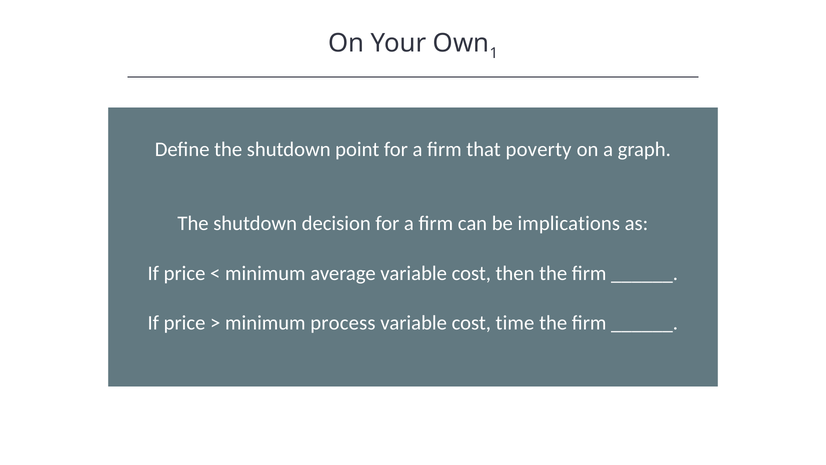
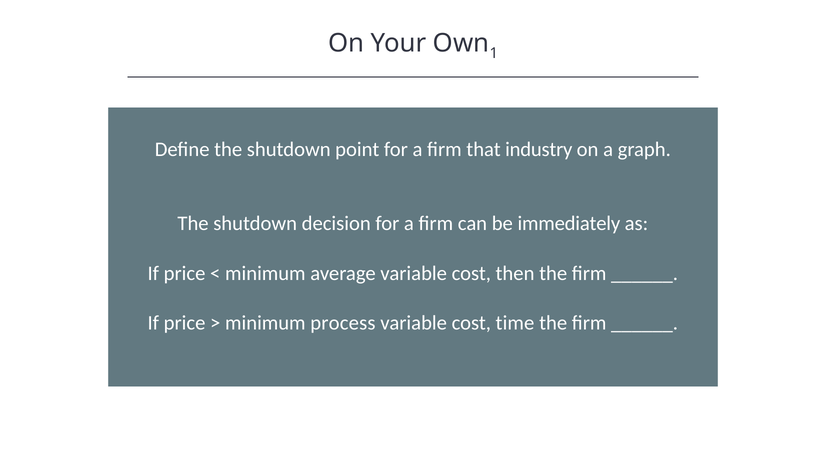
poverty: poverty -> industry
implications: implications -> immediately
